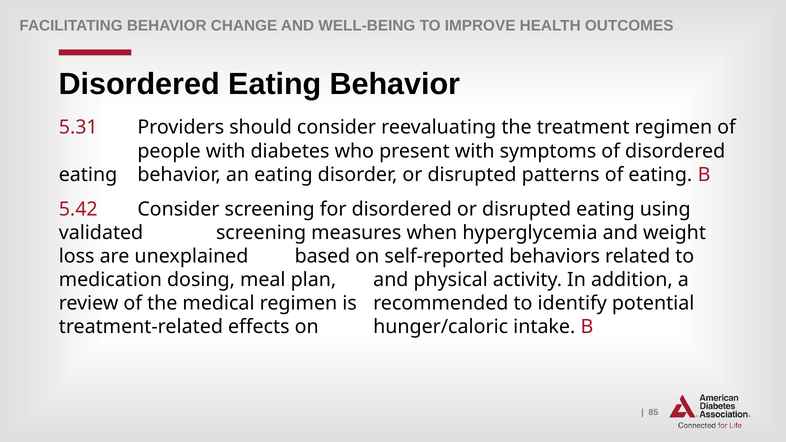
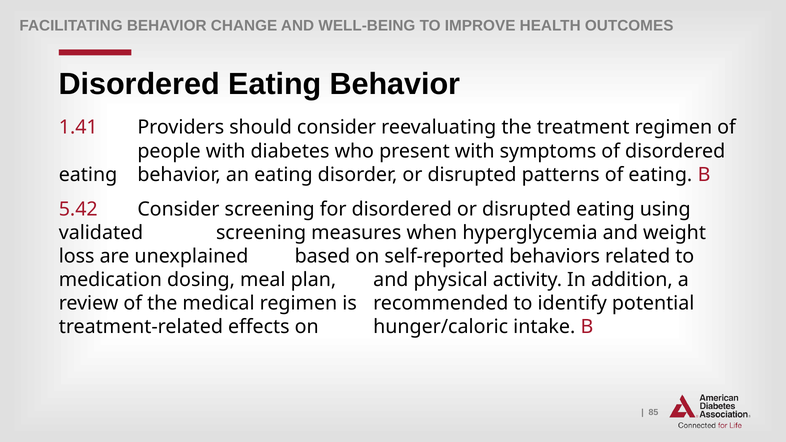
5.31: 5.31 -> 1.41
